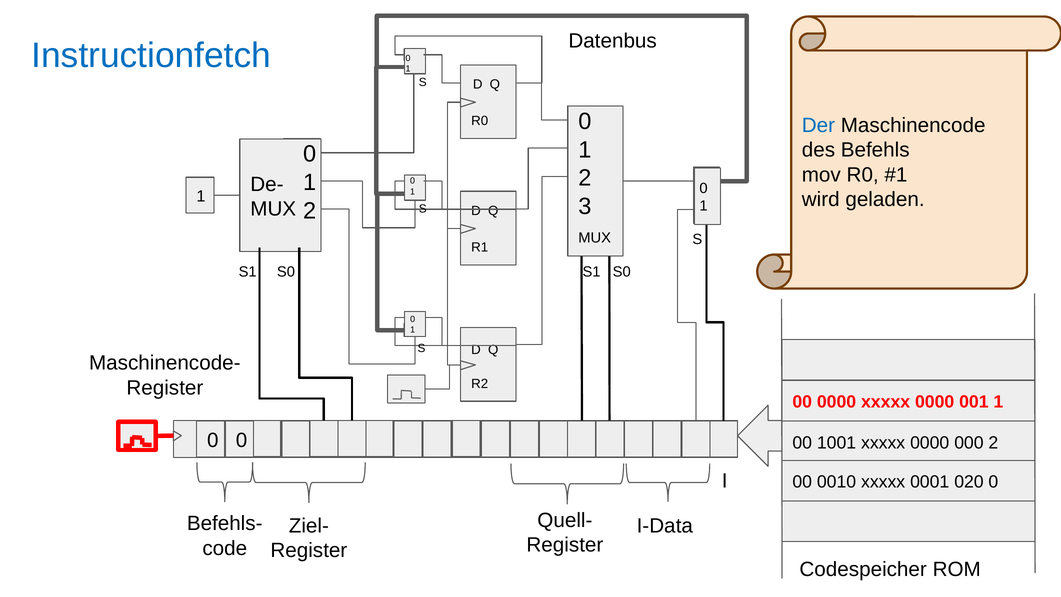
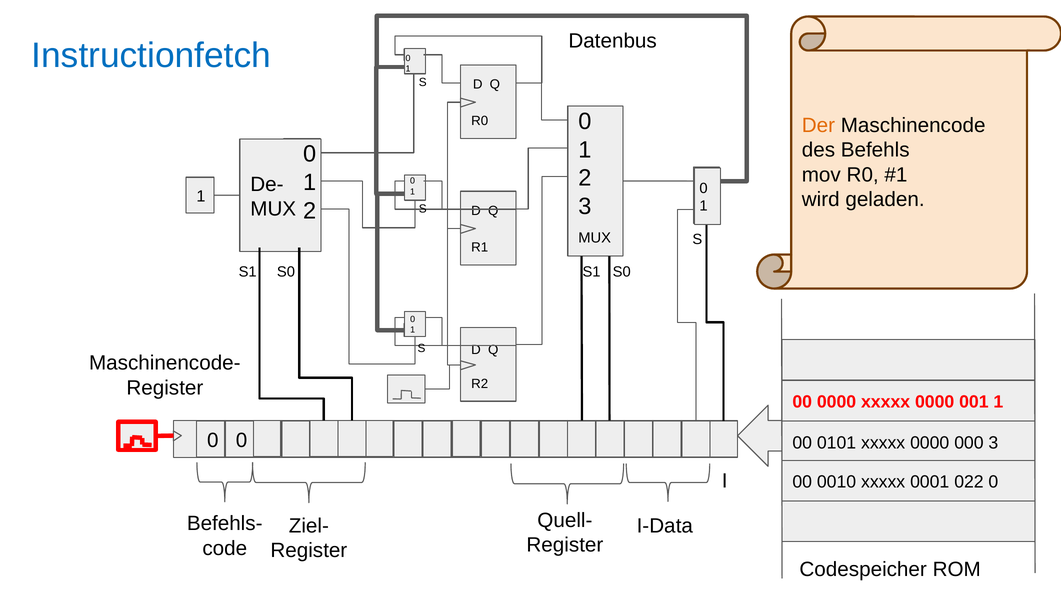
Der colour: blue -> orange
1001: 1001 -> 0101
000 2: 2 -> 3
020: 020 -> 022
